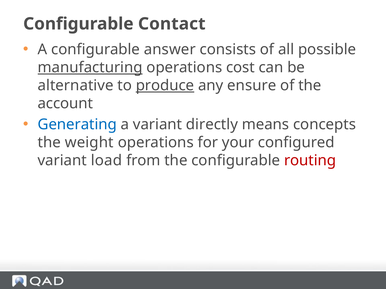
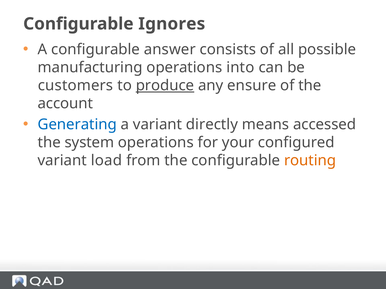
Contact: Contact -> Ignores
manufacturing underline: present -> none
cost: cost -> into
alternative: alternative -> customers
concepts: concepts -> accessed
weight: weight -> system
routing colour: red -> orange
